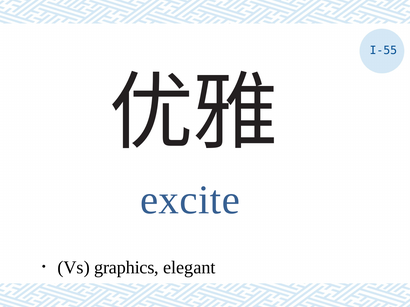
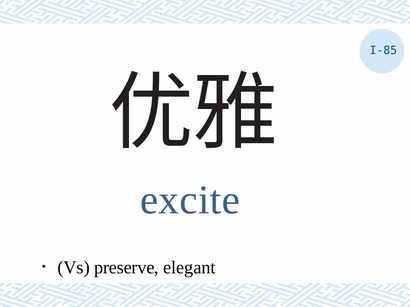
I-55: I-55 -> I-85
graphics: graphics -> preserve
